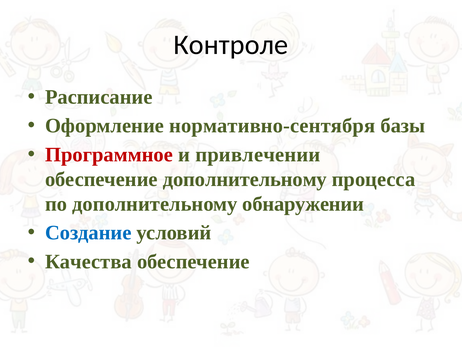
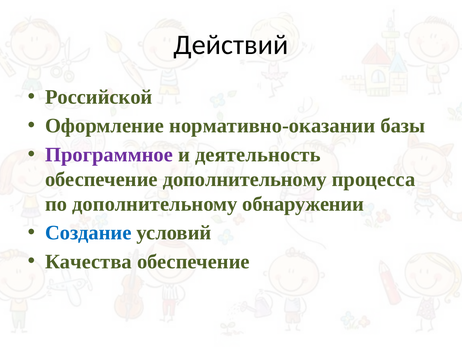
Контроле: Контроле -> Действий
Расписание: Расписание -> Российской
нормативно-сентября: нормативно-сентября -> нормативно-оказании
Программное colour: red -> purple
привлечении: привлечении -> деятельность
